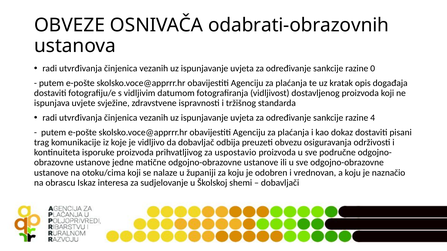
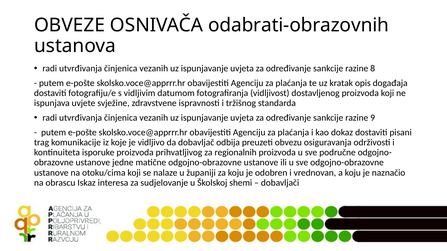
0: 0 -> 8
4: 4 -> 9
uspostavio: uspostavio -> regionalnih
